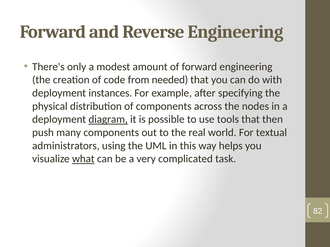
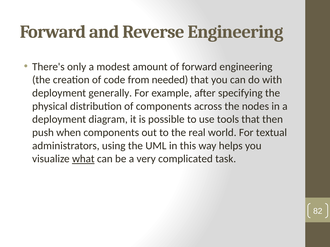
instances: instances -> generally
diagram underline: present -> none
many: many -> when
